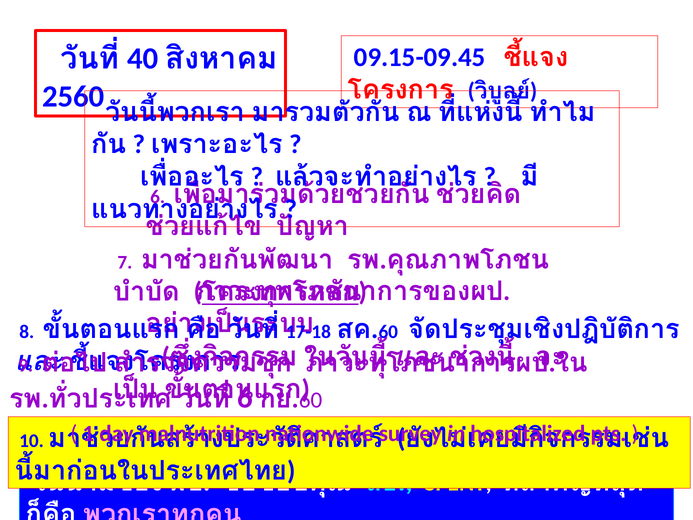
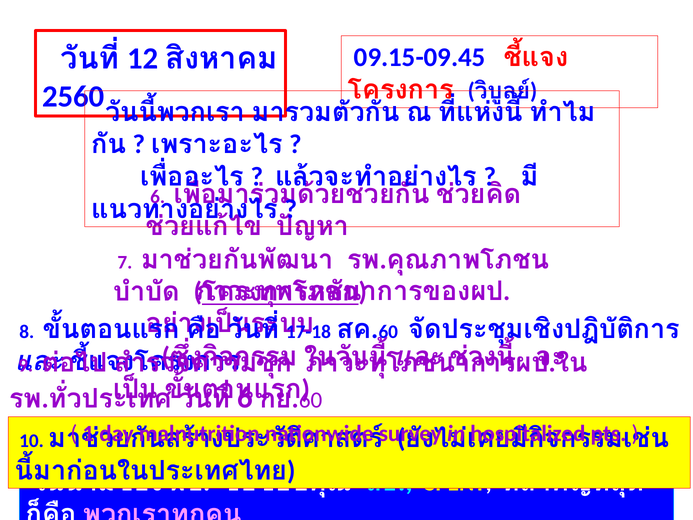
40: 40 -> 12
